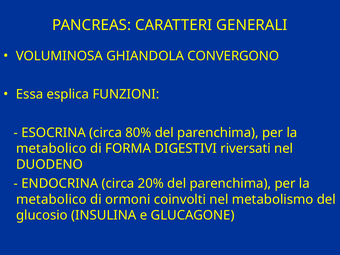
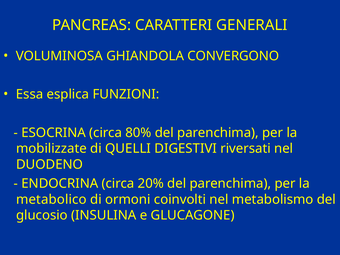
metabolico at (51, 149): metabolico -> mobilizzate
FORMA: FORMA -> QUELLI
